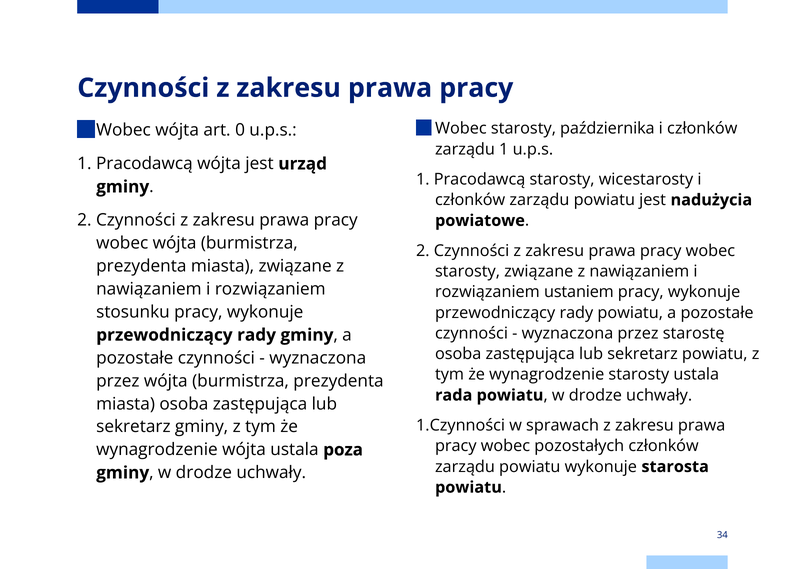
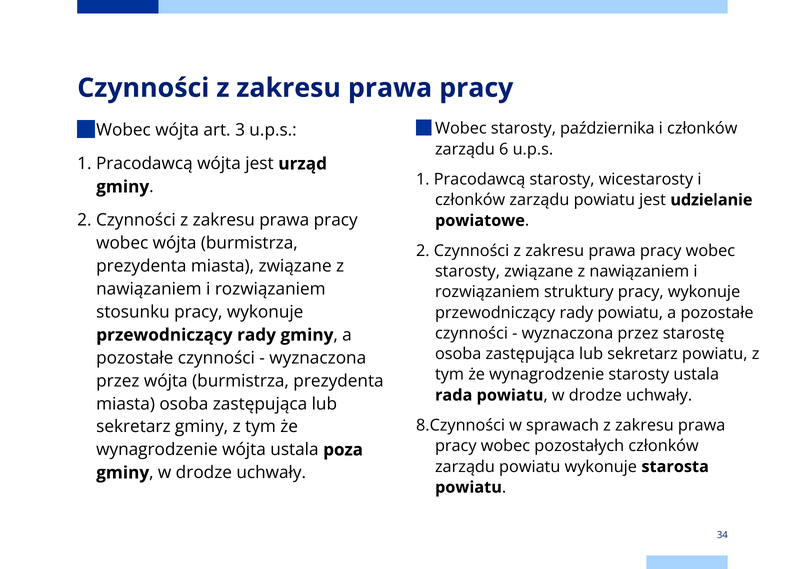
0: 0 -> 3
zarządu 1: 1 -> 6
nadużycia: nadużycia -> udzielanie
ustaniem: ustaniem -> struktury
1.Czynności: 1.Czynności -> 8.Czynności
